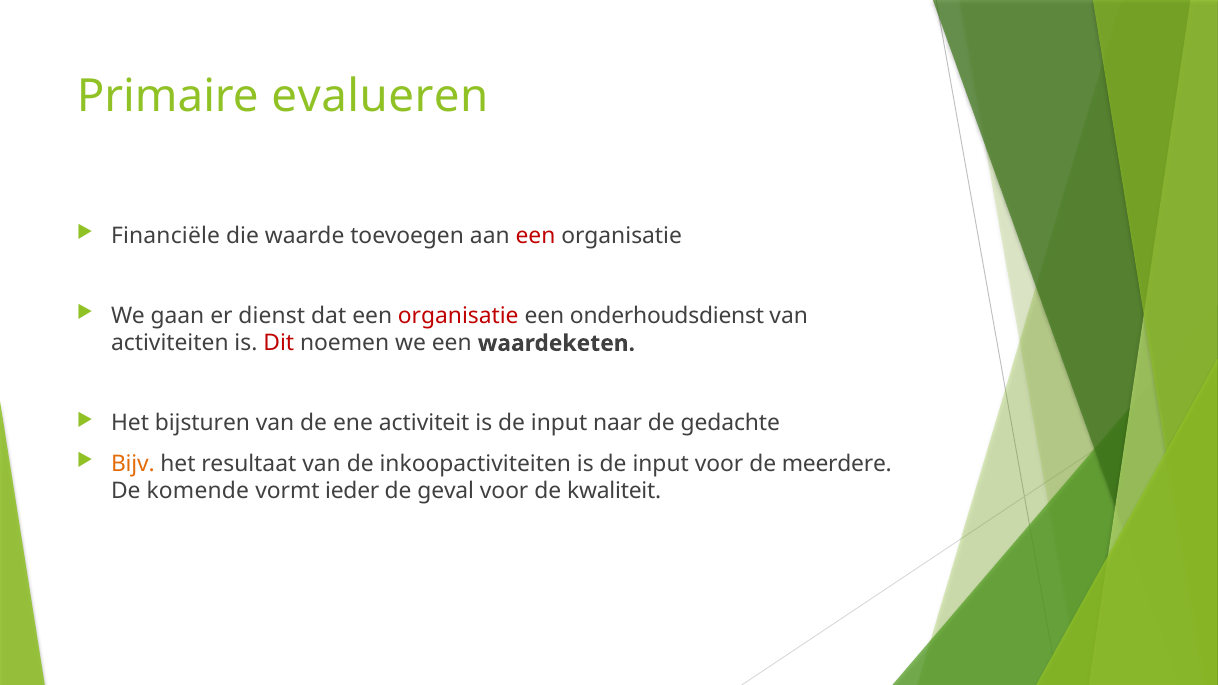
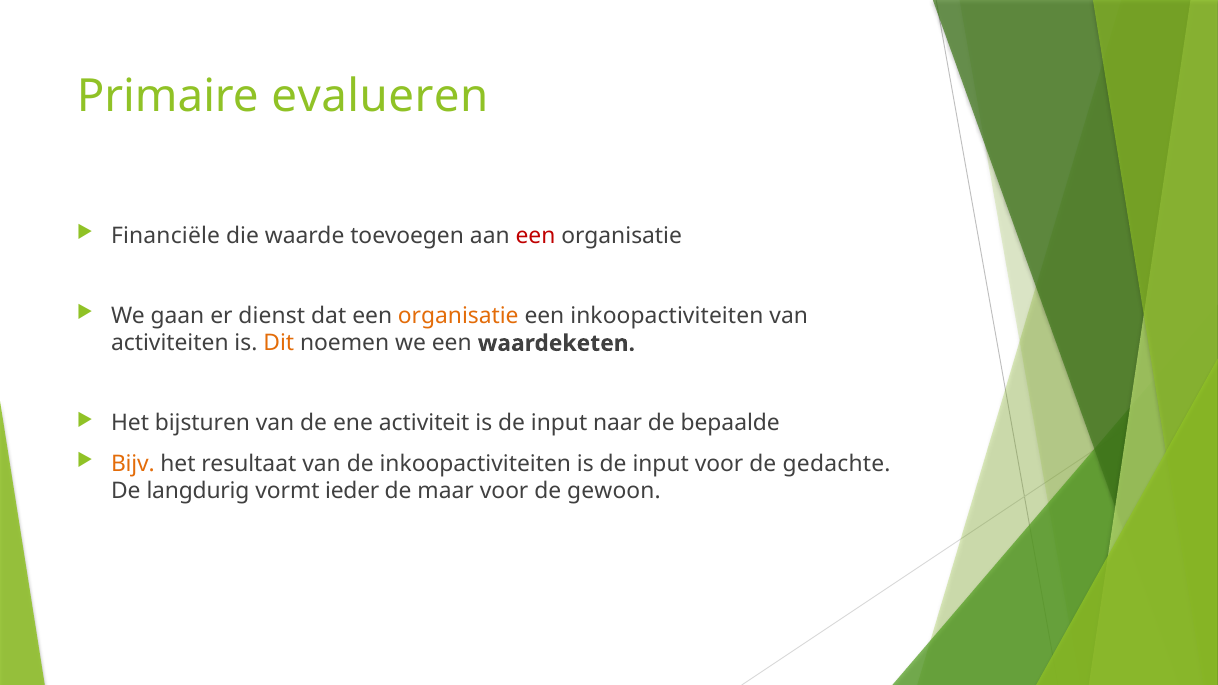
organisatie at (458, 316) colour: red -> orange
een onderhoudsdienst: onderhoudsdienst -> inkoopactiviteiten
Dit colour: red -> orange
gedachte: gedachte -> bepaalde
meerdere: meerdere -> gedachte
komende: komende -> langdurig
geval: geval -> maar
kwaliteit: kwaliteit -> gewoon
